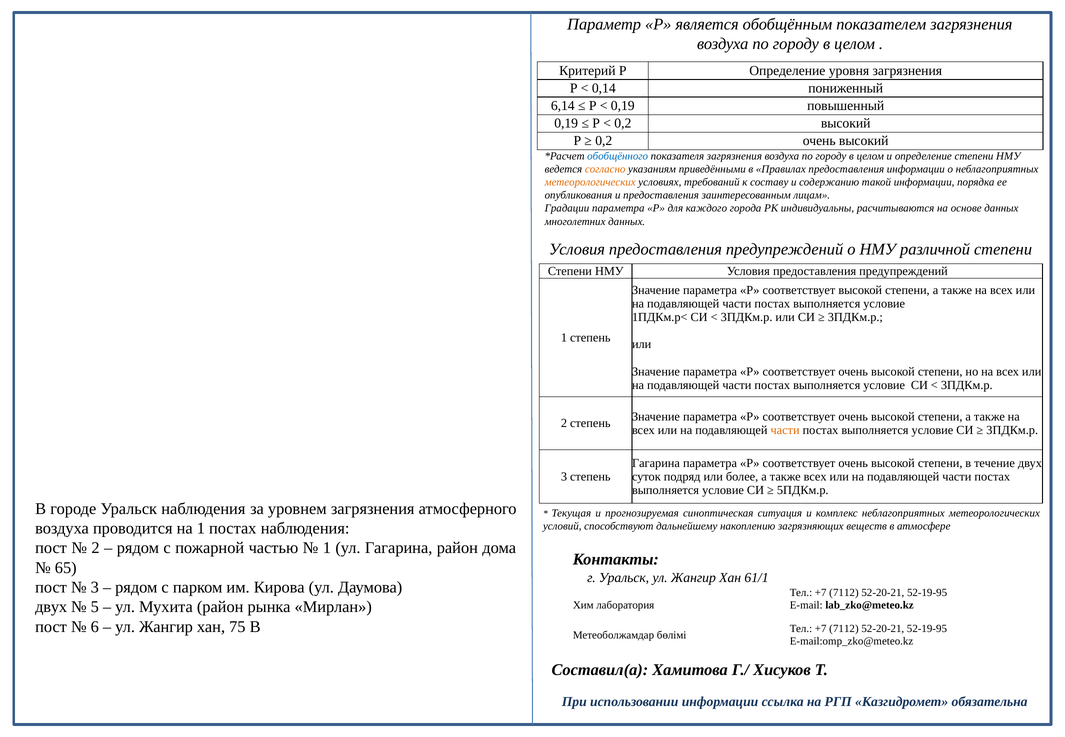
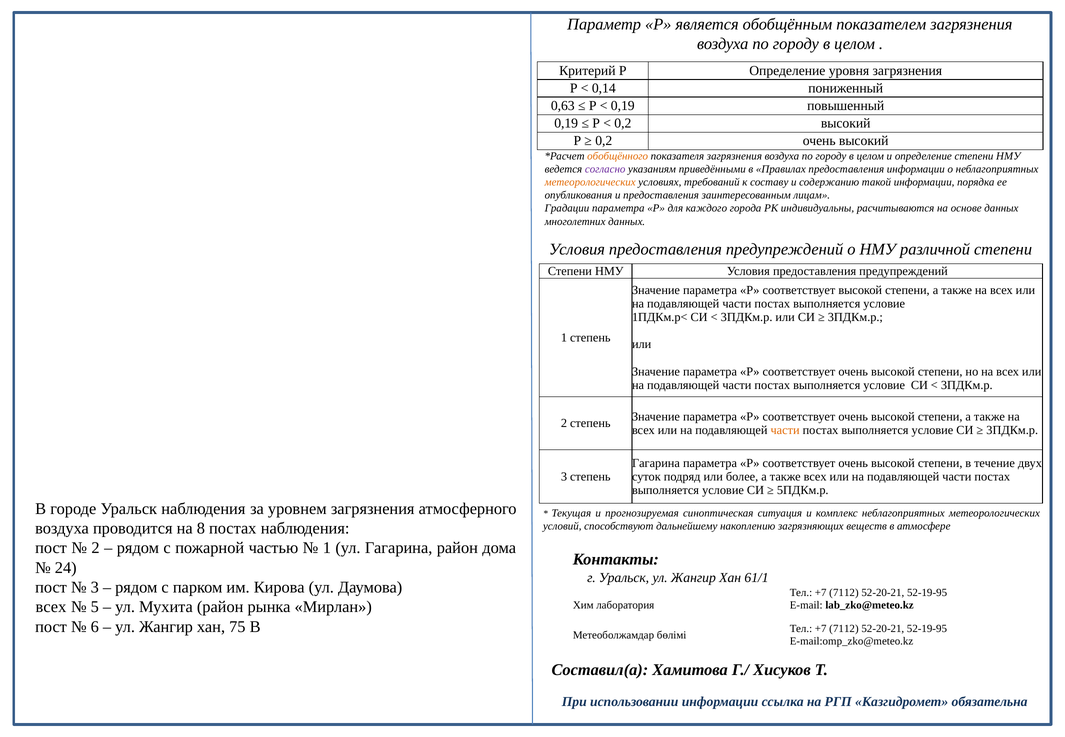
6,14: 6,14 -> 0,63
обобщённого colour: blue -> orange
согласно colour: orange -> purple
на 1: 1 -> 8
65: 65 -> 24
двух at (51, 607): двух -> всех
